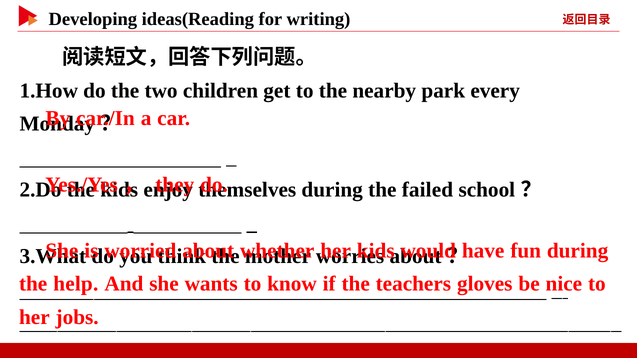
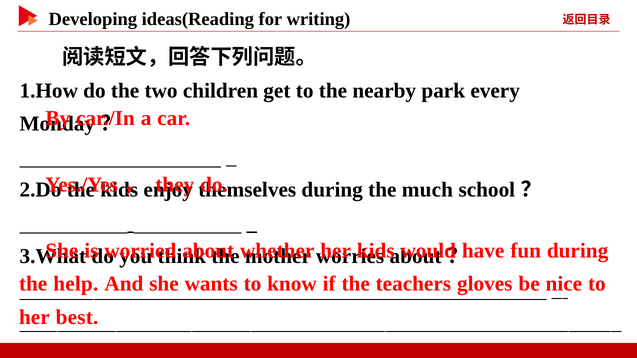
failed: failed -> much
jobs: jobs -> best
